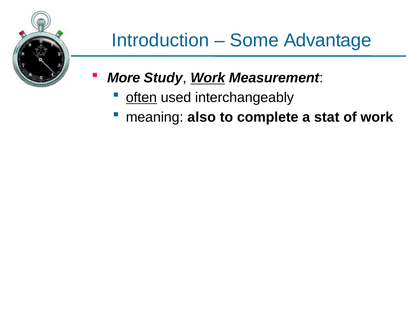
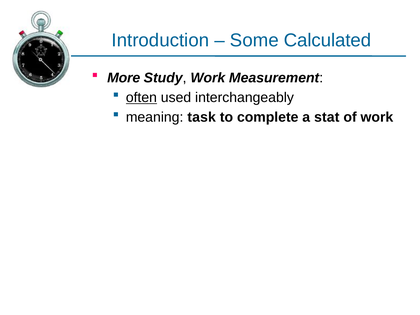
Advantage: Advantage -> Calculated
Work at (208, 78) underline: present -> none
also: also -> task
